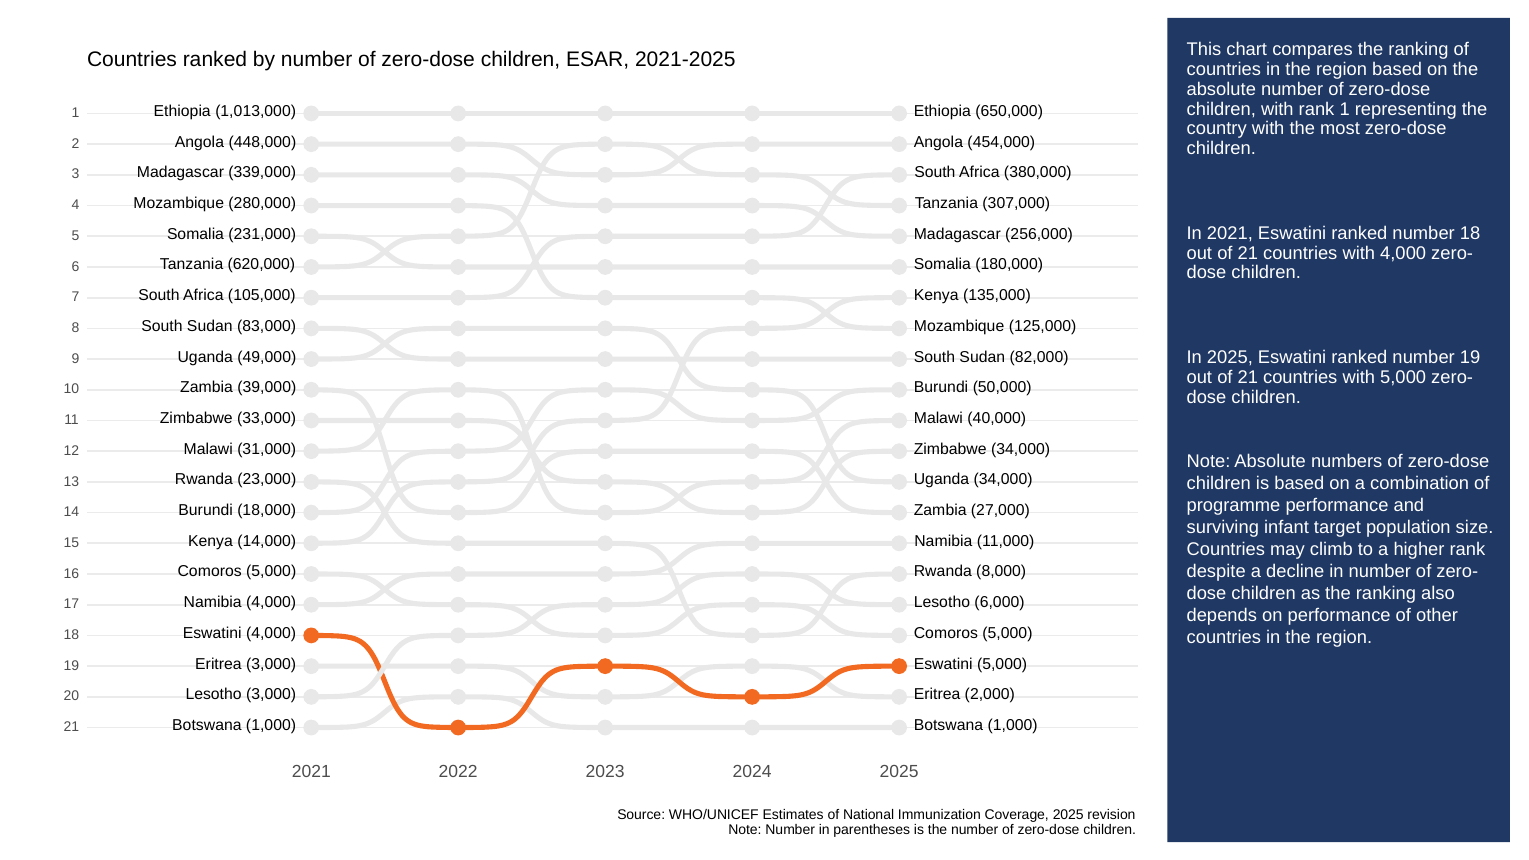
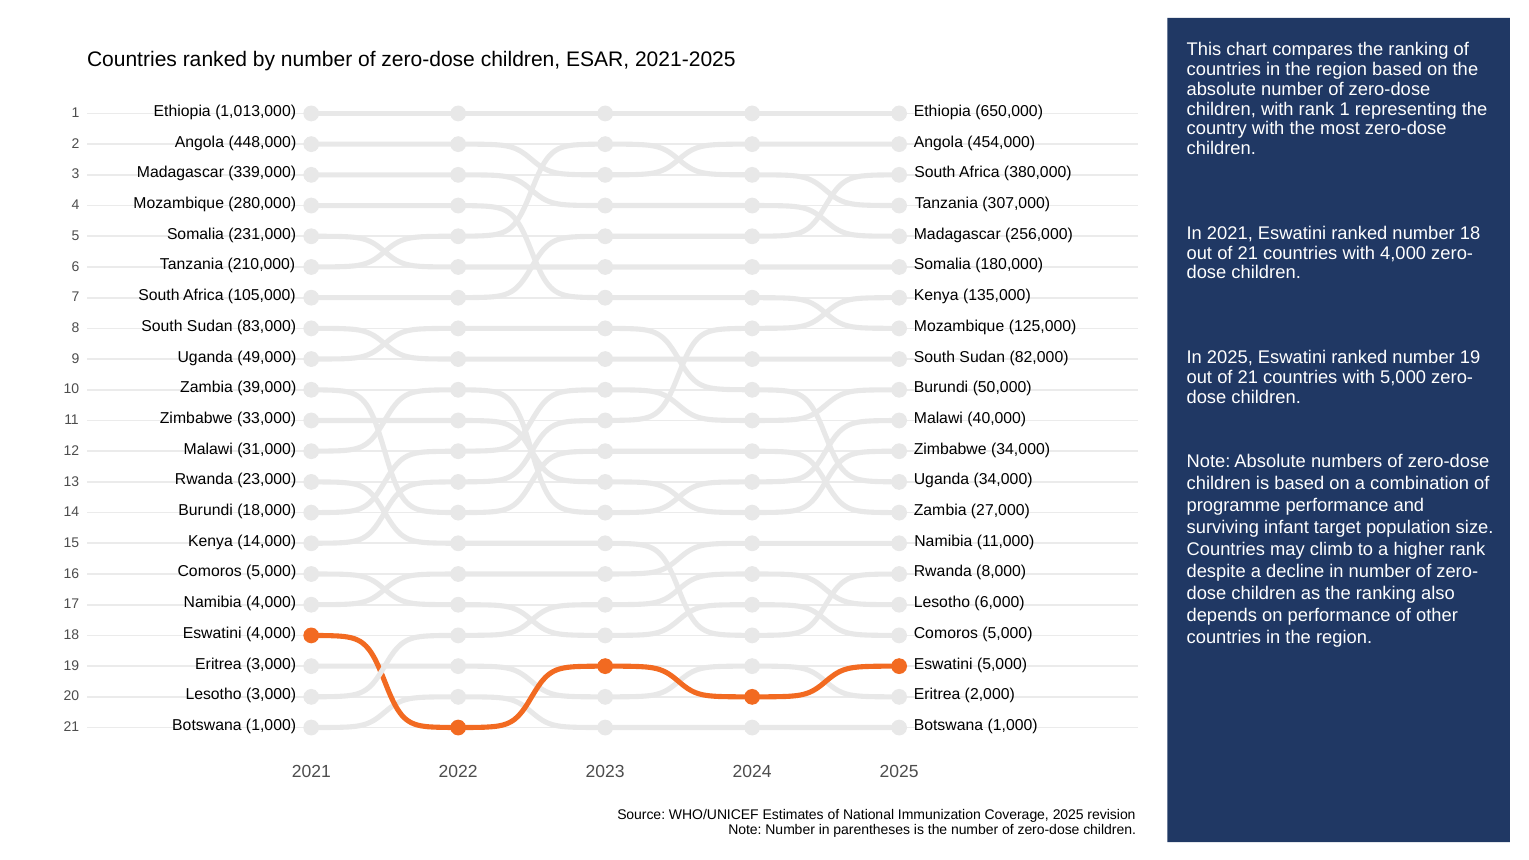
620,000: 620,000 -> 210,000
